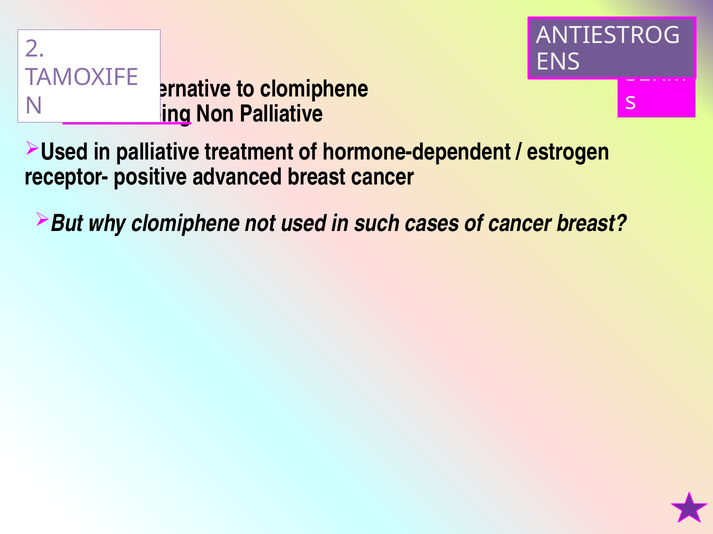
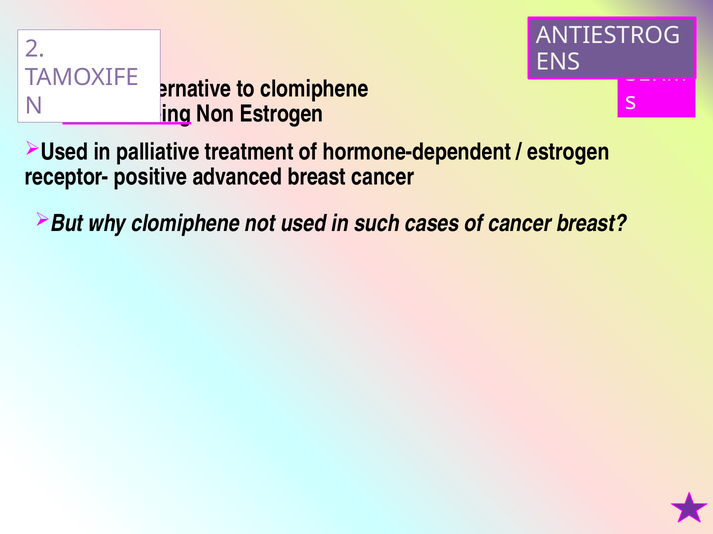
Non Palliative: Palliative -> Estrogen
